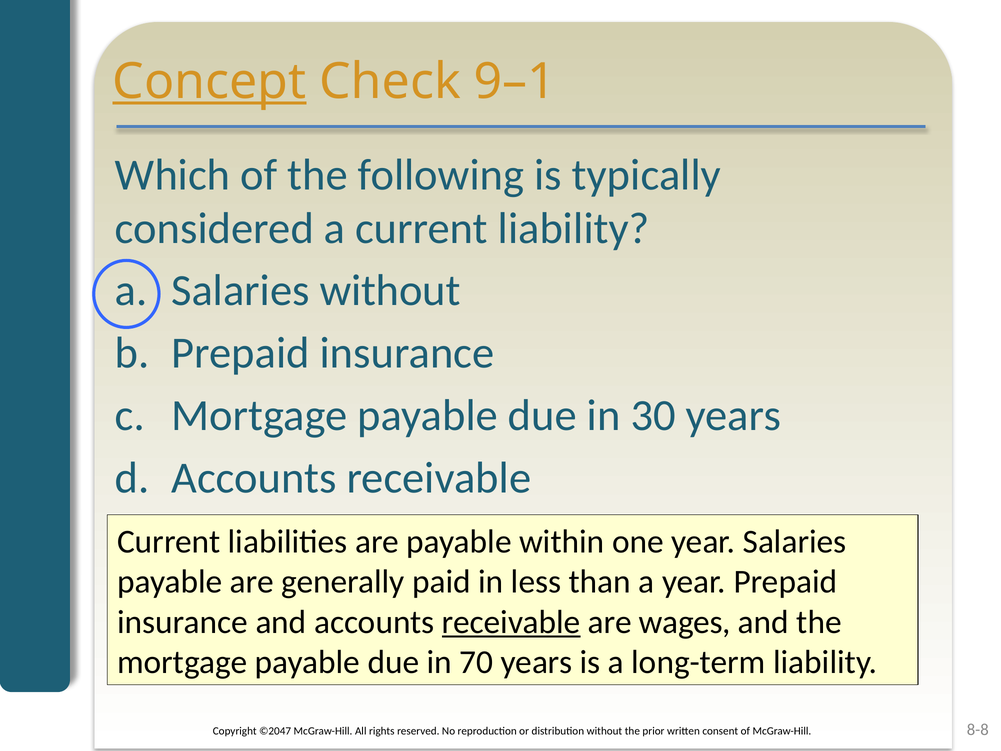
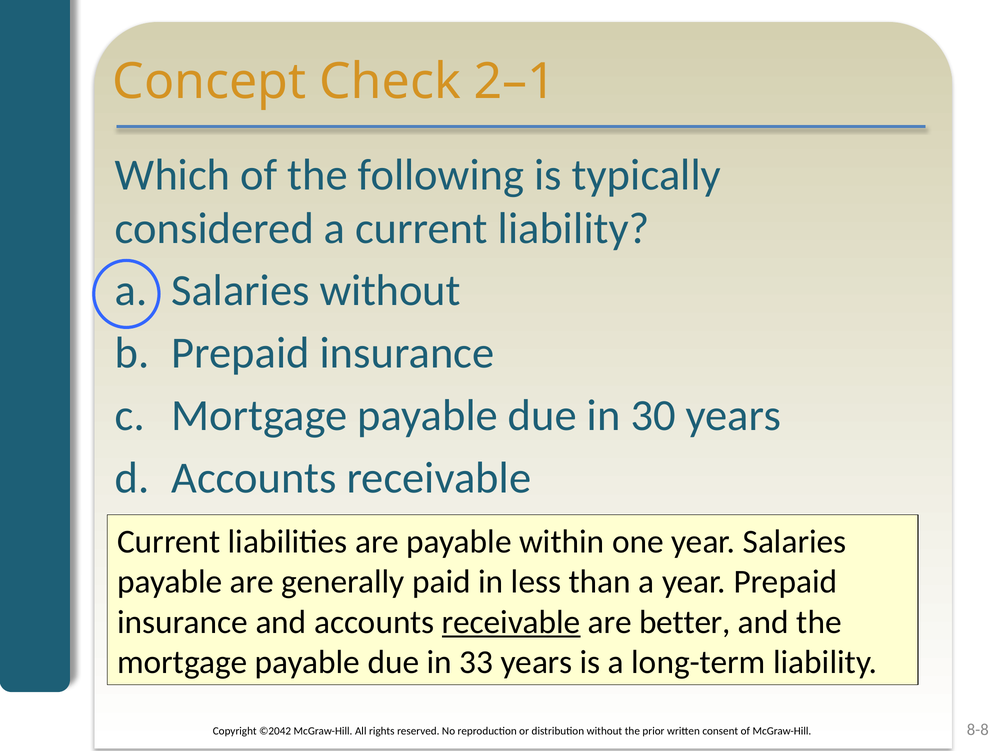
Concept underline: present -> none
9–1: 9–1 -> 2–1
wages: wages -> better
70: 70 -> 33
©2047: ©2047 -> ©2042
